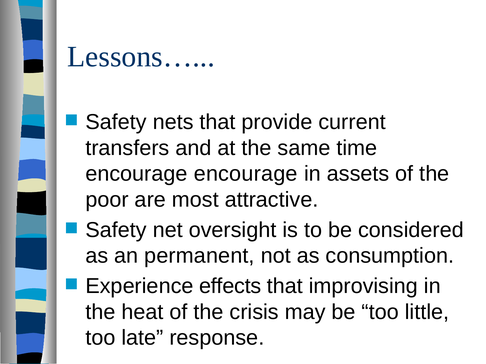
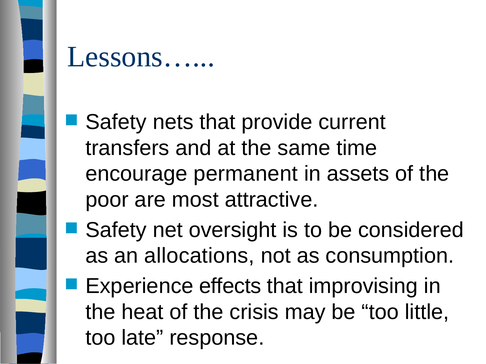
encourage encourage: encourage -> permanent
permanent: permanent -> allocations
